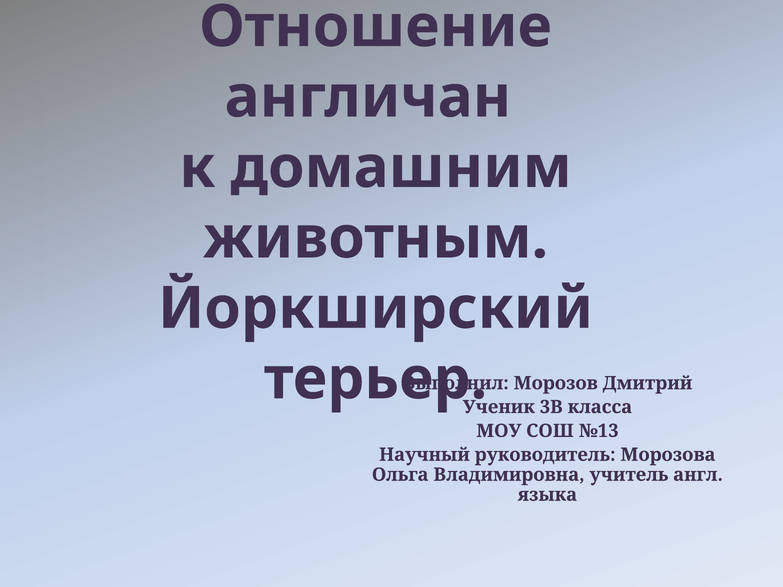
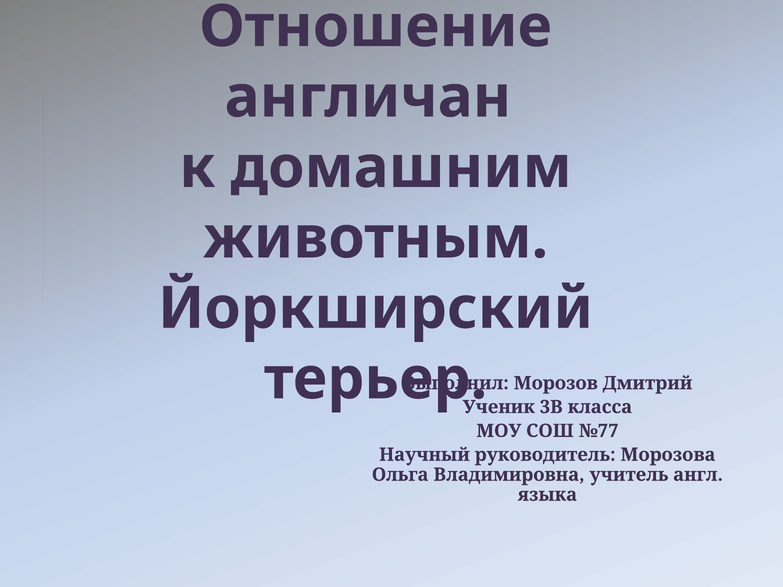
№13: №13 -> №77
